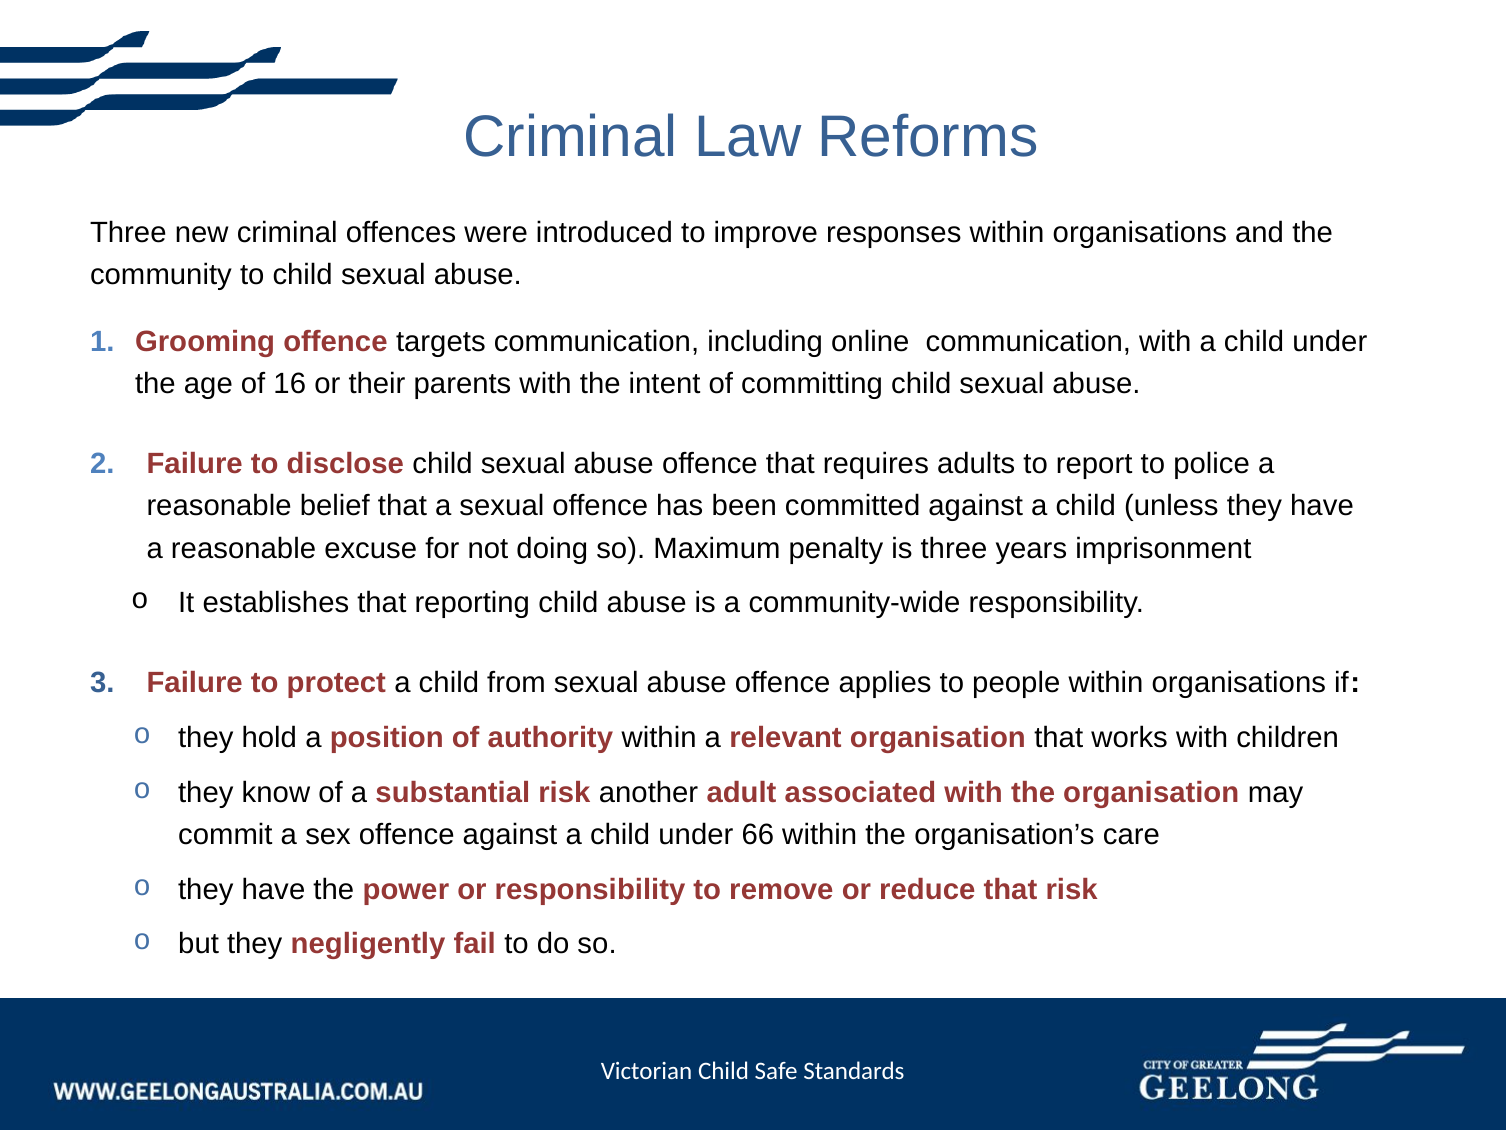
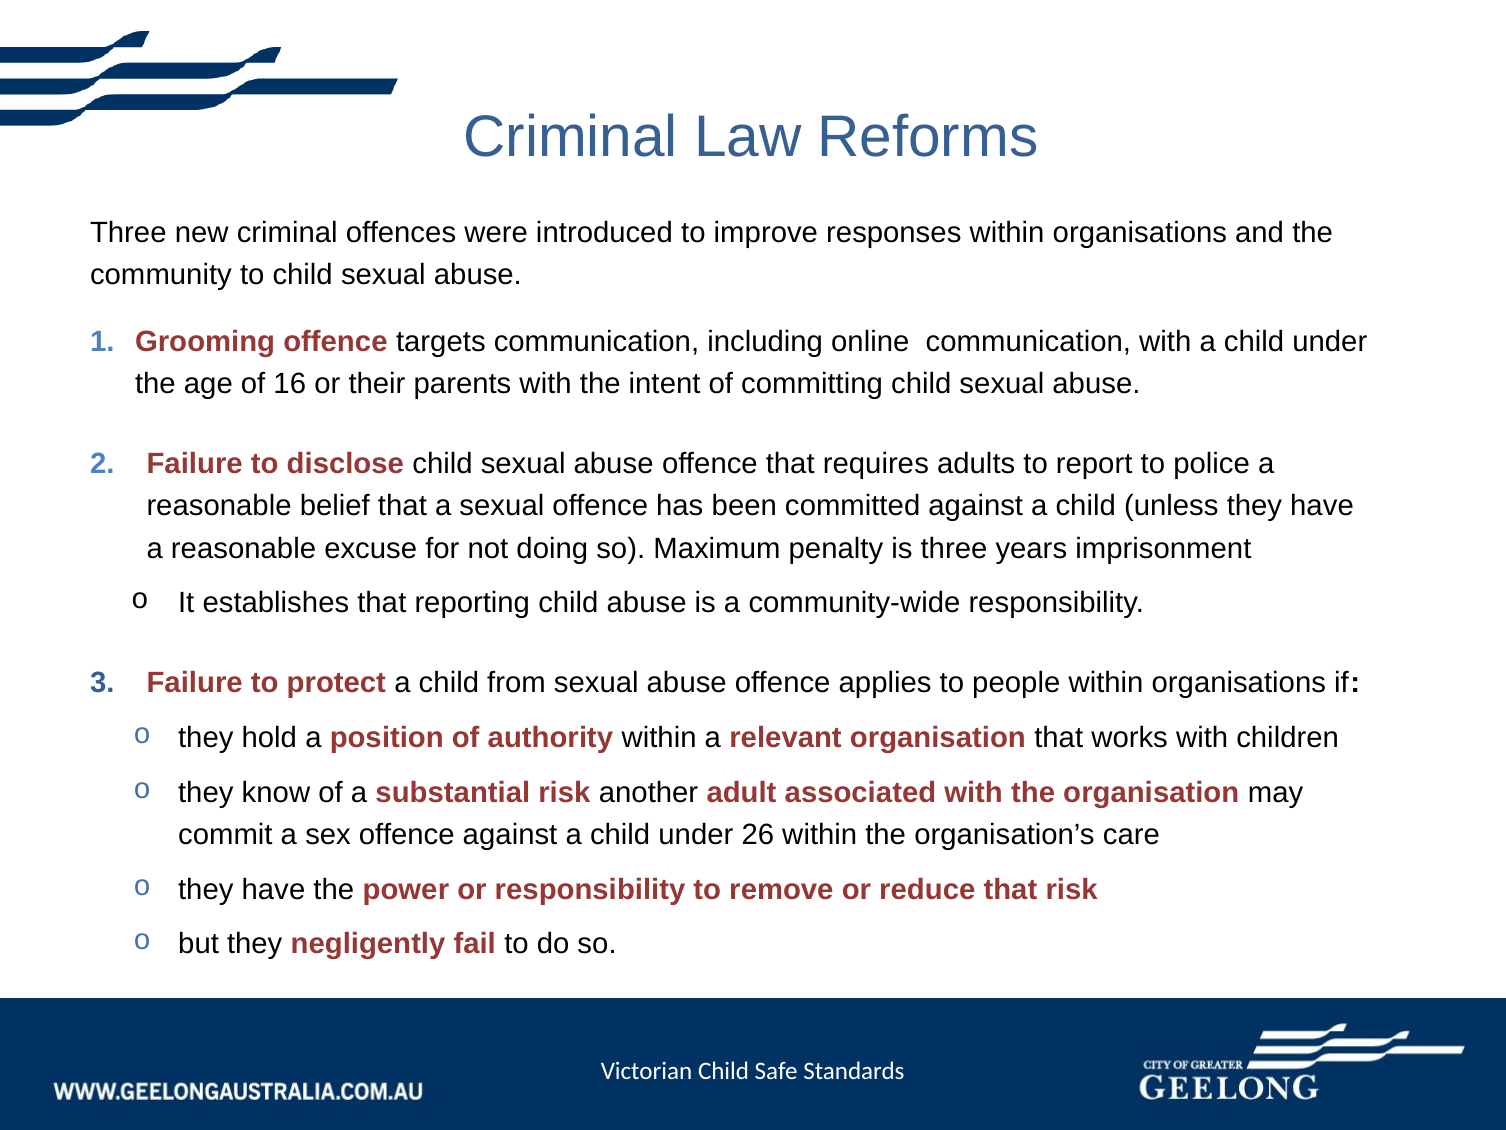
66: 66 -> 26
